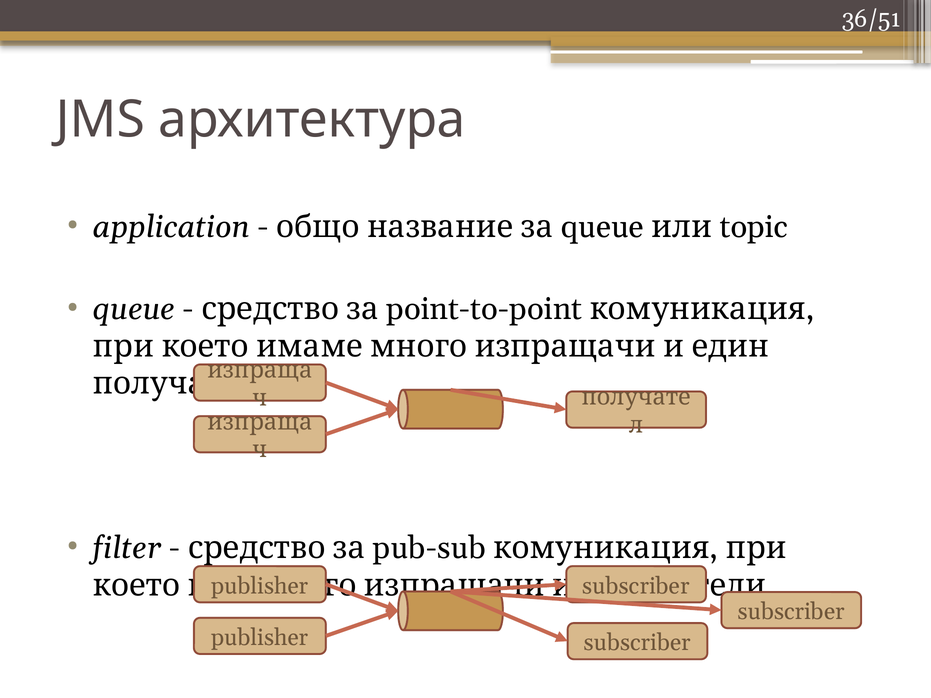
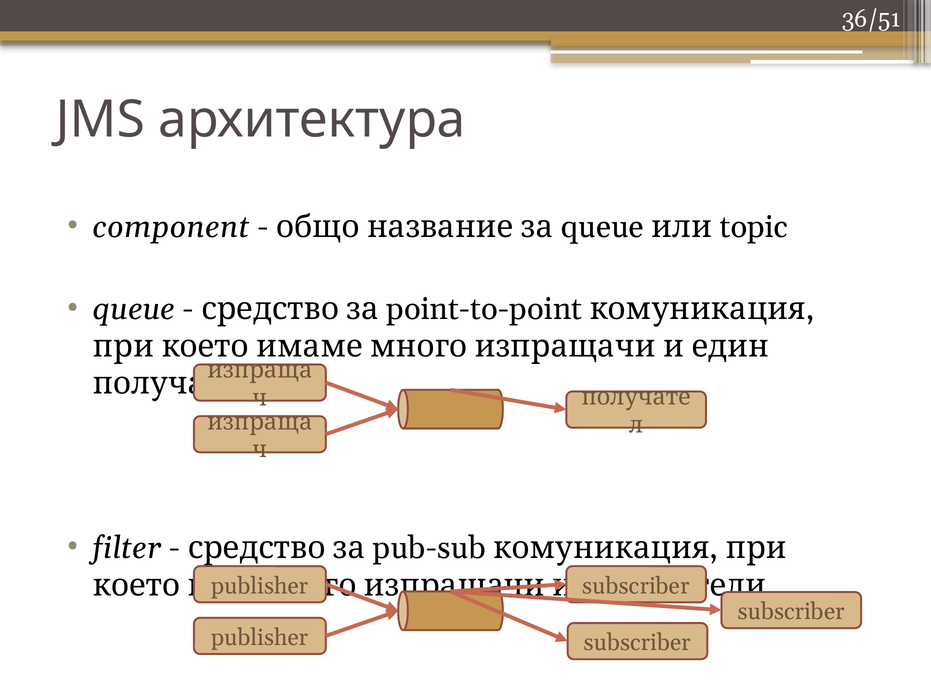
application: application -> component
